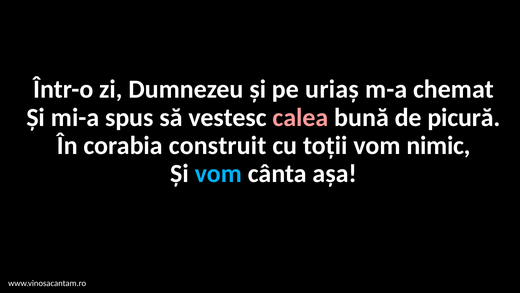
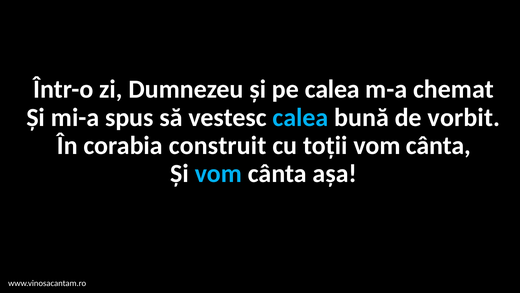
pe uriaș: uriaș -> calea
calea at (300, 117) colour: pink -> light blue
picură: picură -> vorbit
toții vom nimic: nimic -> cânta
